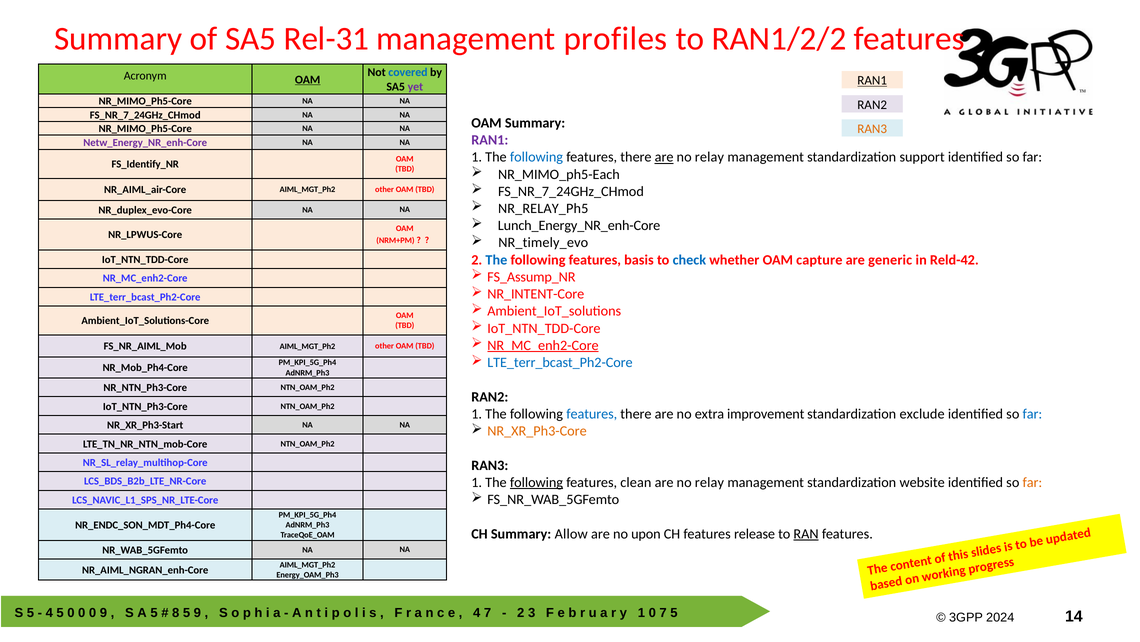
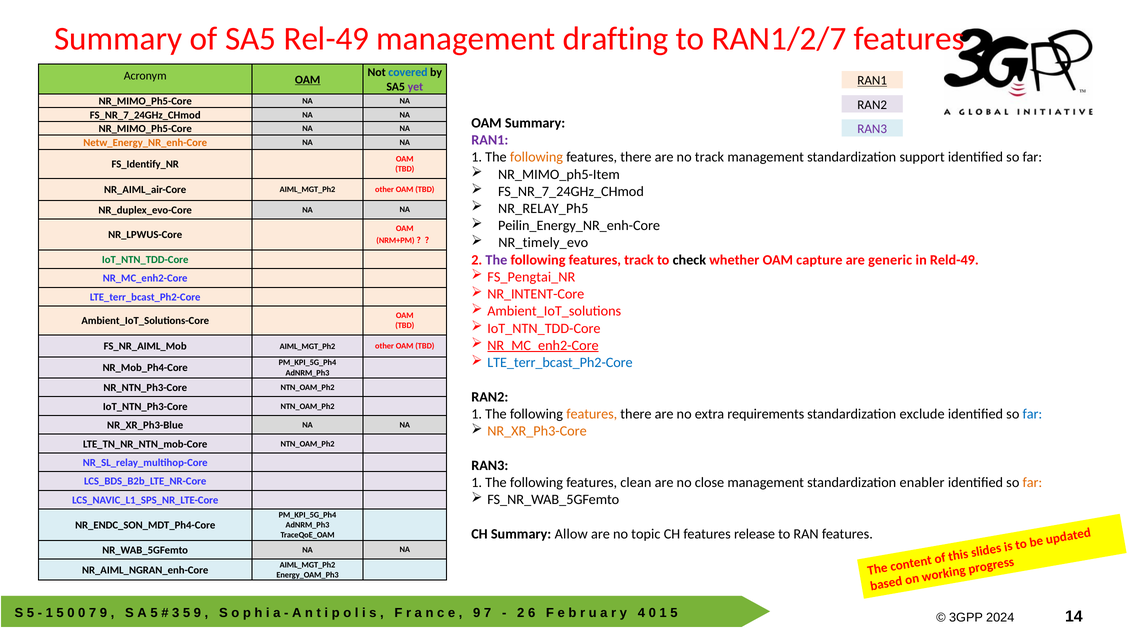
Rel-31: Rel-31 -> Rel-49
profiles: profiles -> drafting
RAN1/2/2: RAN1/2/2 -> RAN1/2/7
RAN3 at (872, 129) colour: orange -> purple
Netw_Energy_NR_enh-Core colour: purple -> orange
following at (537, 157) colour: blue -> orange
are at (664, 157) underline: present -> none
relay at (709, 157): relay -> track
NR_MIMO_ph5-Each: NR_MIMO_ph5-Each -> NR_MIMO_ph5-Item
Lunch_Energy_NR_enh-Core: Lunch_Energy_NR_enh-Core -> Peilin_Energy_NR_enh-Core
The at (496, 260) colour: blue -> purple
features basis: basis -> track
check colour: blue -> black
Reld-42: Reld-42 -> Reld-49
IoT_NTN_TDD-Core at (145, 259) colour: black -> green
FS_Assump_NR: FS_Assump_NR -> FS_Pengtai_NR
features at (592, 414) colour: blue -> orange
improvement: improvement -> requirements
NR_XR_Ph3-Start: NR_XR_Ph3-Start -> NR_XR_Ph3-Blue
following at (537, 482) underline: present -> none
relay at (709, 482): relay -> close
website: website -> enabler
upon: upon -> topic
RAN underline: present -> none
4 at (49, 612): 4 -> 1
0 at (93, 612): 0 -> 7
8: 8 -> 3
4 at (477, 612): 4 -> 9
3: 3 -> 6
1 at (641, 612): 1 -> 4
7 at (663, 612): 7 -> 1
